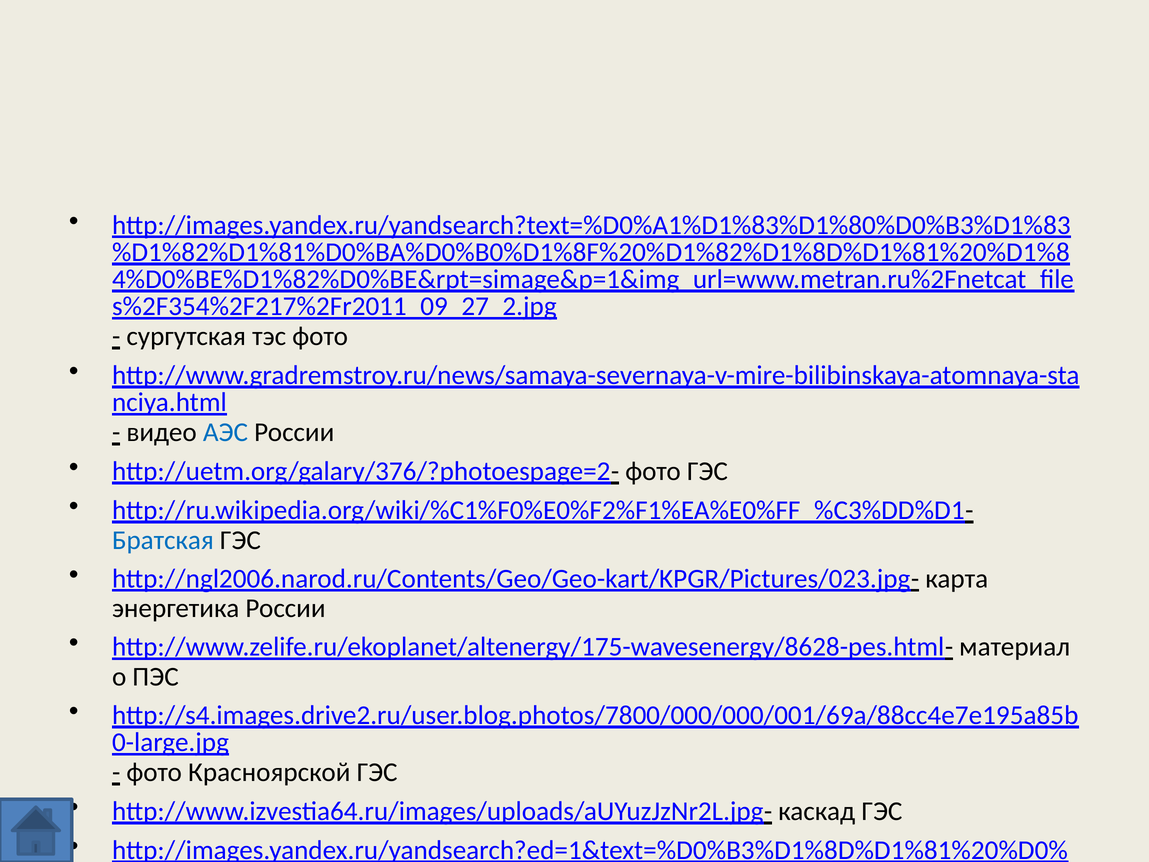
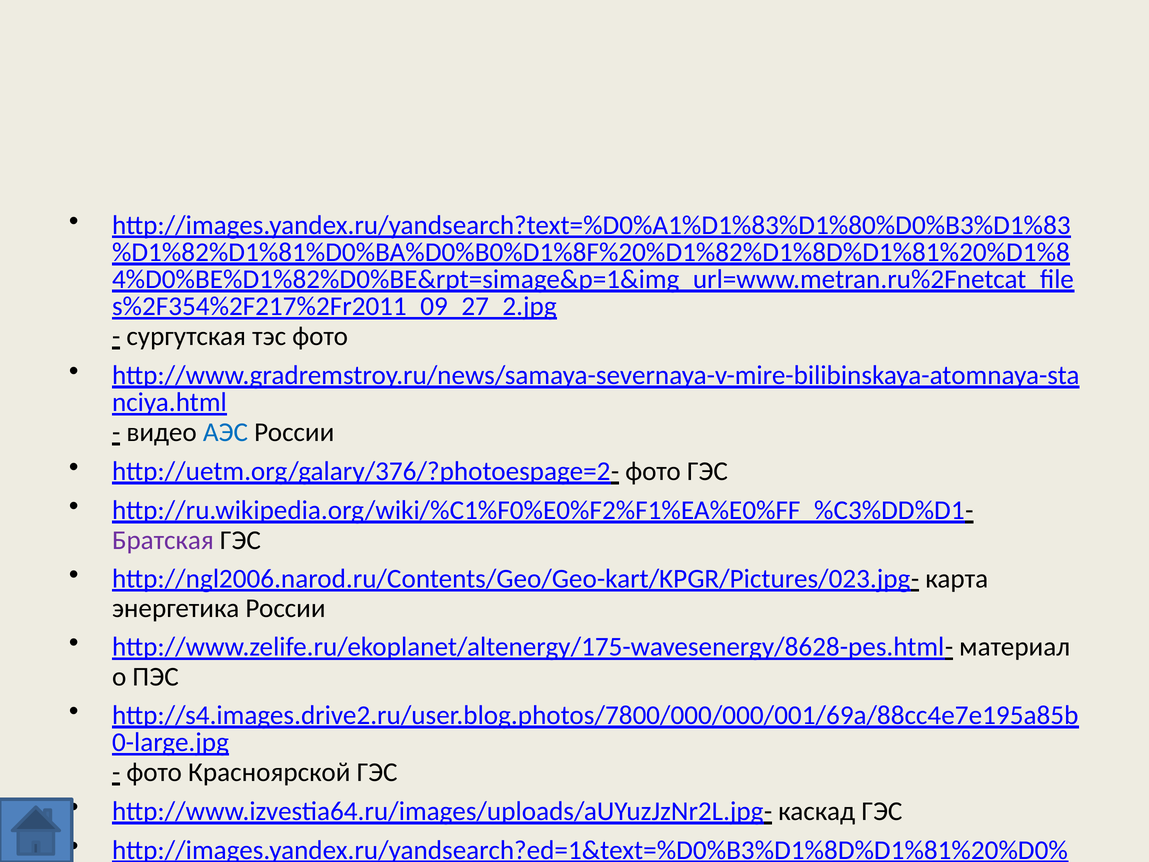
Братская colour: blue -> purple
